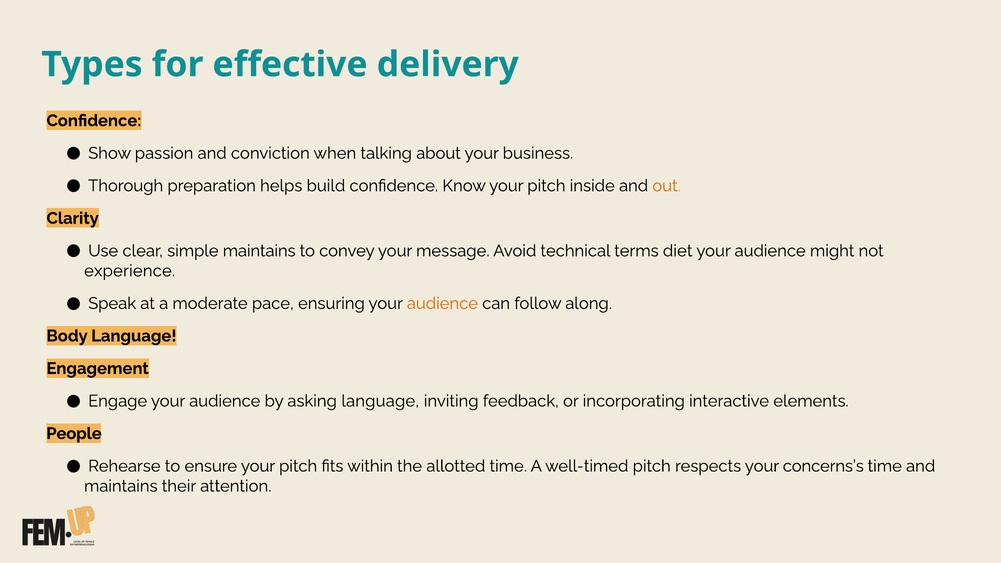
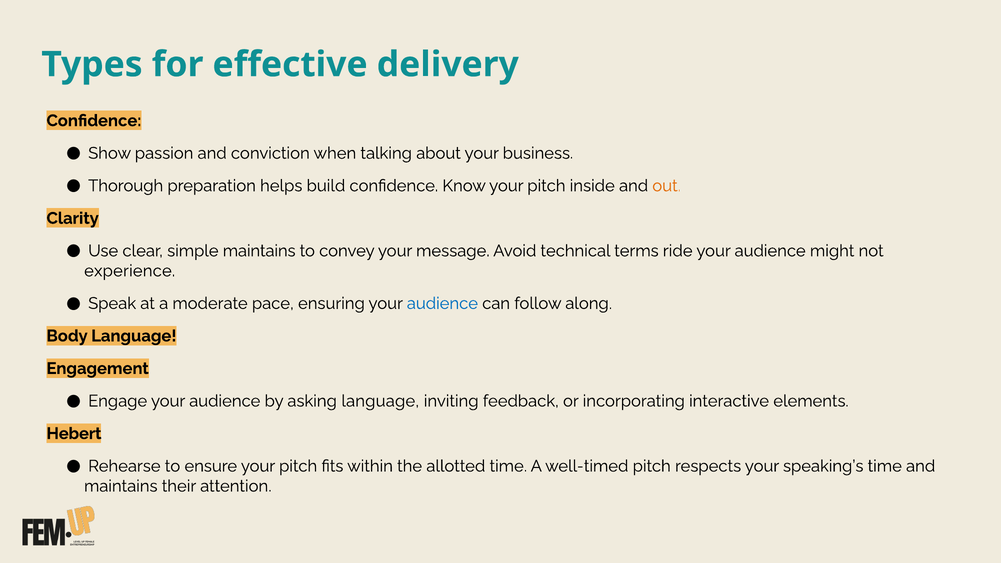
diet: diet -> ride
audience at (442, 303) colour: orange -> blue
People: People -> Hebert
concerns’s: concerns’s -> speaking’s
